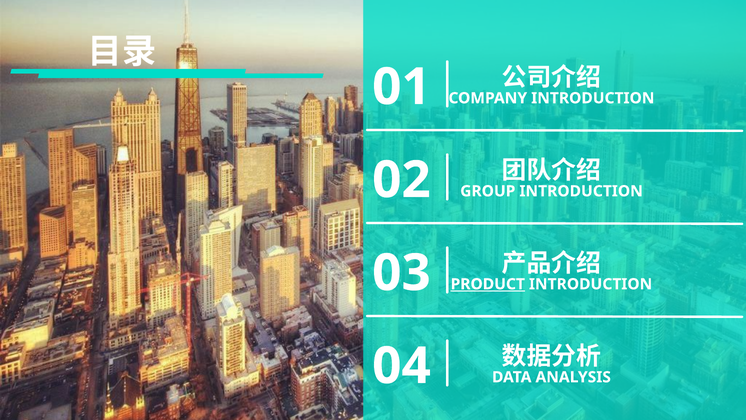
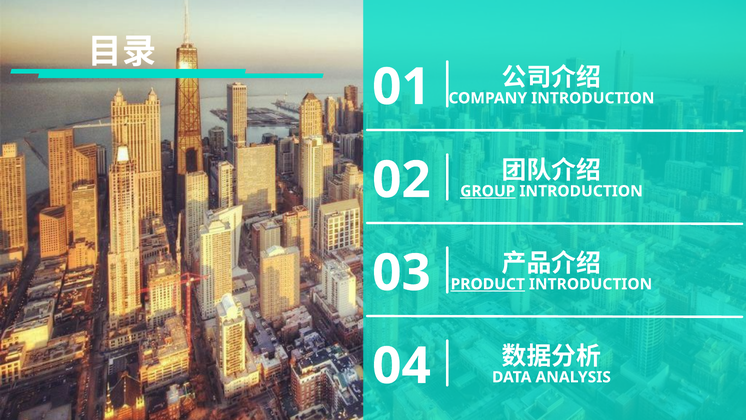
GROUP underline: none -> present
